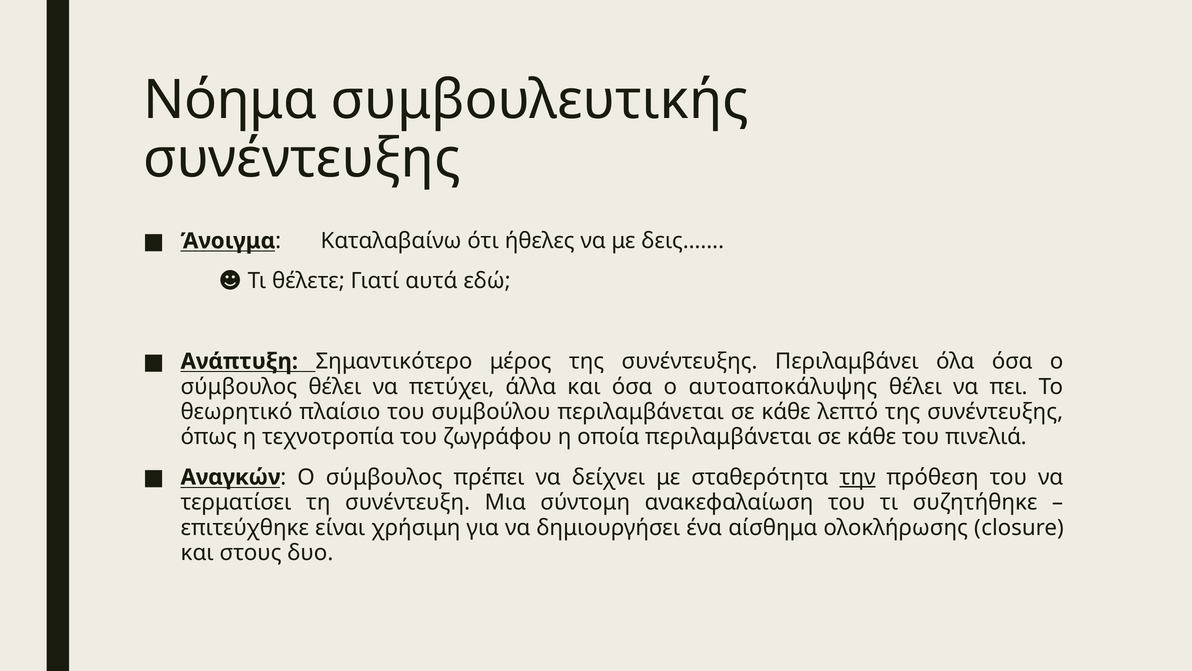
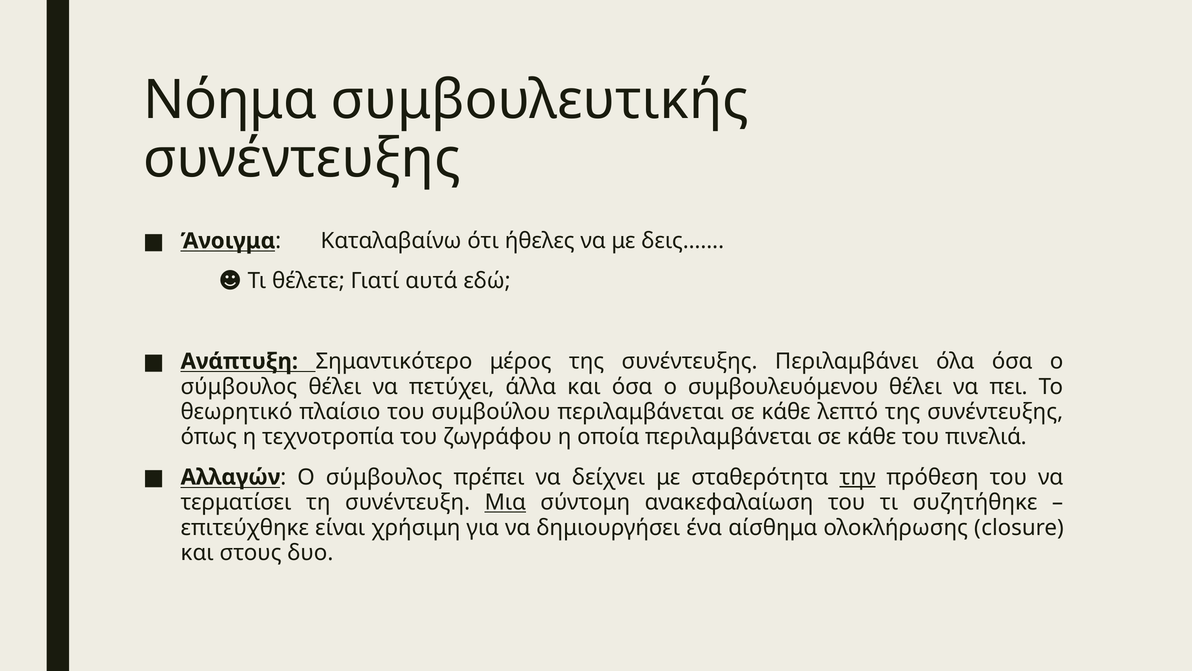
αυτοαποκάλυψης: αυτοαποκάλυψης -> συμβουλευόμενου
Αναγκών: Αναγκών -> Αλλαγών
Μια underline: none -> present
